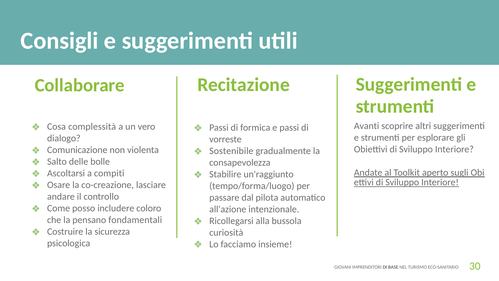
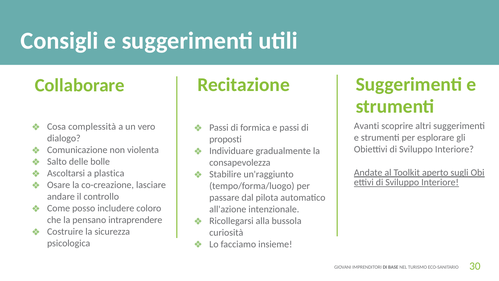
vorreste: vorreste -> proposti
Sostenibile: Sostenibile -> Individuare
compiti: compiti -> plastica
fondamentali: fondamentali -> intraprendere
